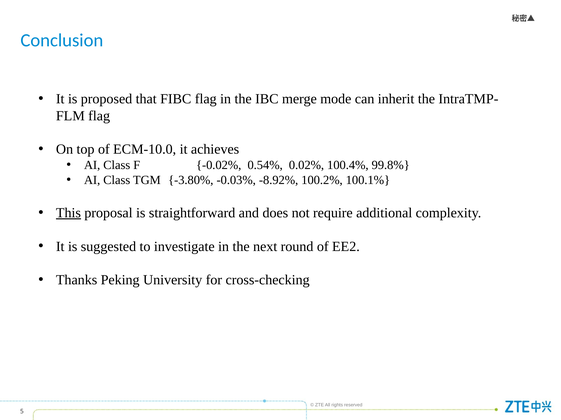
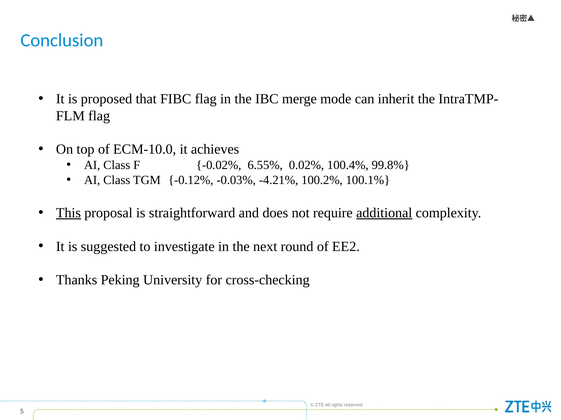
0.54%: 0.54% -> 6.55%
-3.80%: -3.80% -> -0.12%
-8.92%: -8.92% -> -4.21%
additional underline: none -> present
